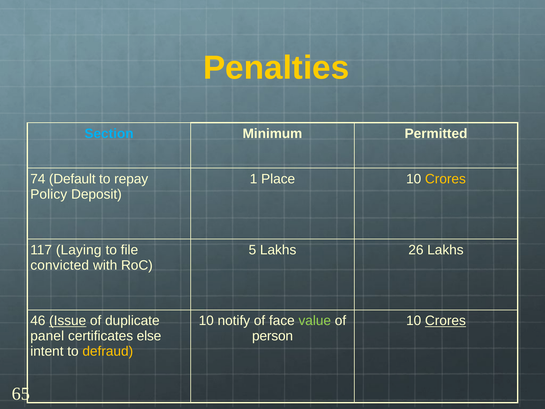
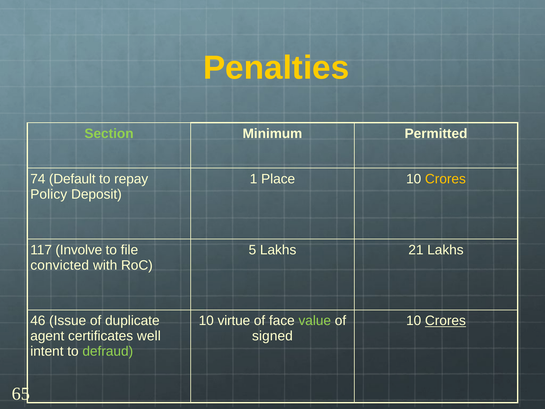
Section colour: light blue -> light green
Laying: Laying -> Involve
26: 26 -> 21
Issue underline: present -> none
notify: notify -> virtue
panel: panel -> agent
else: else -> well
person: person -> signed
defraud colour: yellow -> light green
